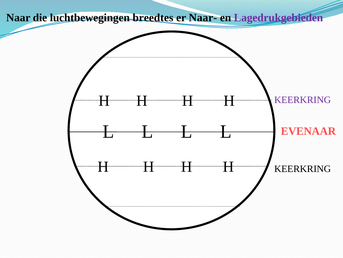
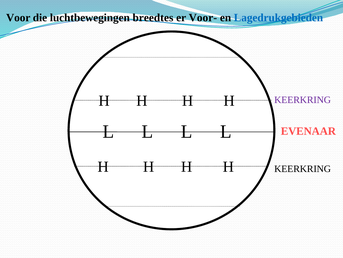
Naar: Naar -> Voor
Naar-: Naar- -> Voor-
Lagedrukgebieden colour: purple -> blue
